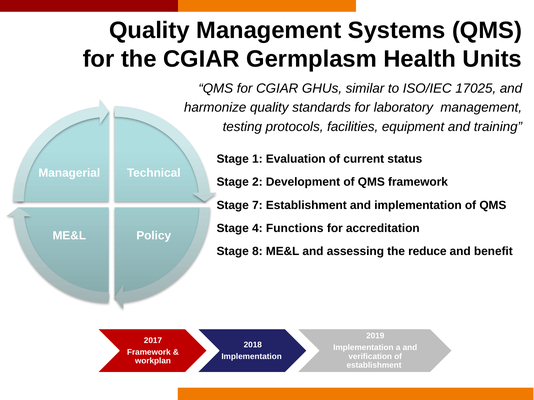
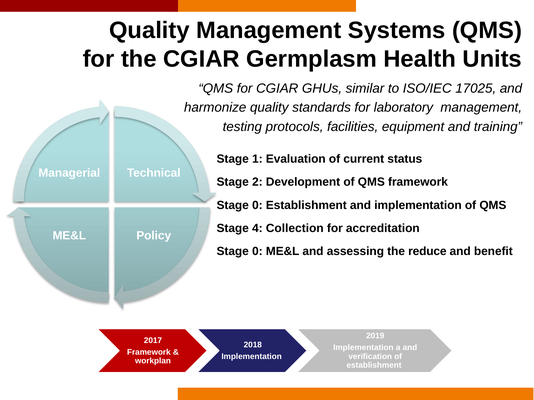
7 at (257, 205): 7 -> 0
Functions: Functions -> Collection
8 at (257, 252): 8 -> 0
